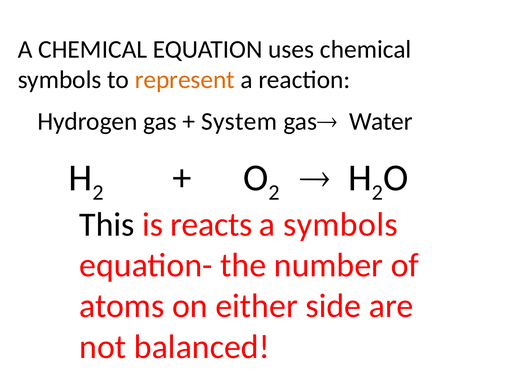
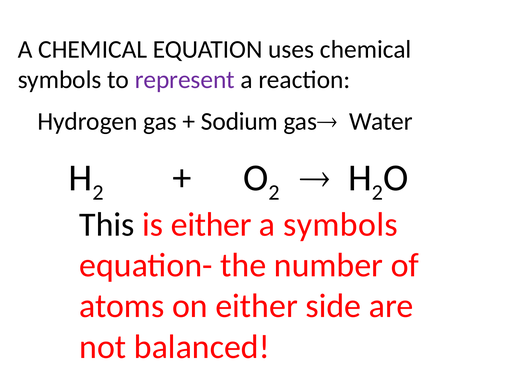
represent colour: orange -> purple
System: System -> Sodium
is reacts: reacts -> either
